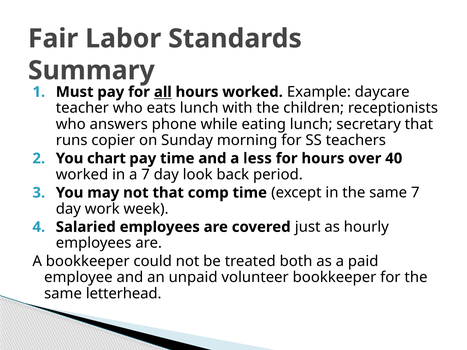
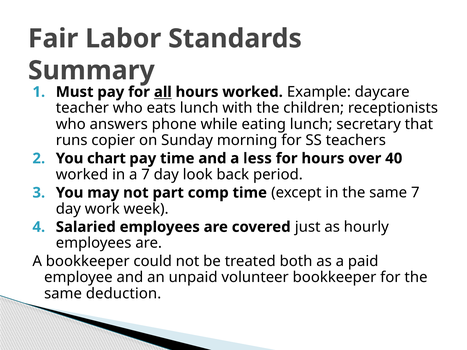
not that: that -> part
letterhead: letterhead -> deduction
